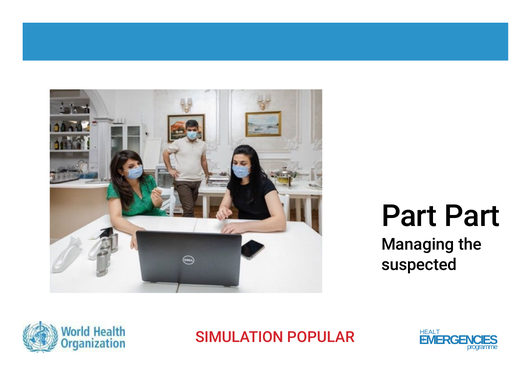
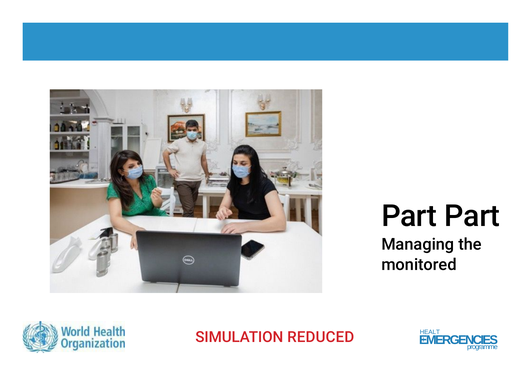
suspected: suspected -> monitored
POPULAR: POPULAR -> REDUCED
